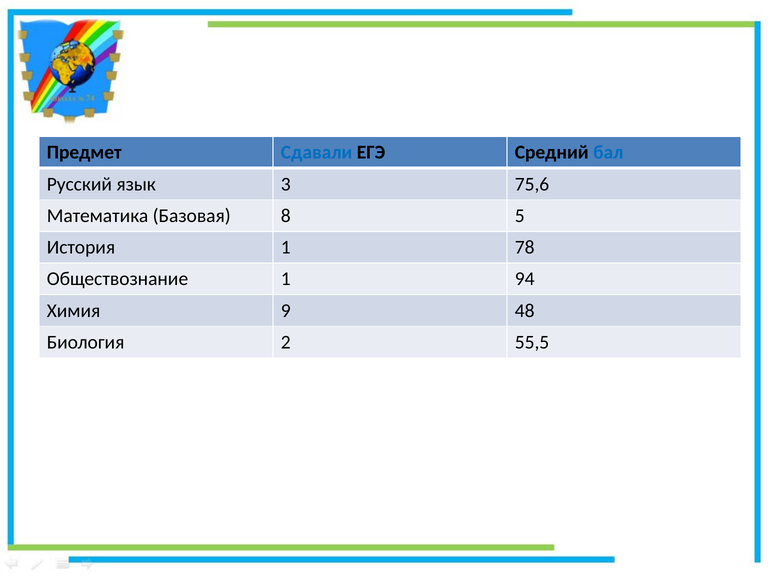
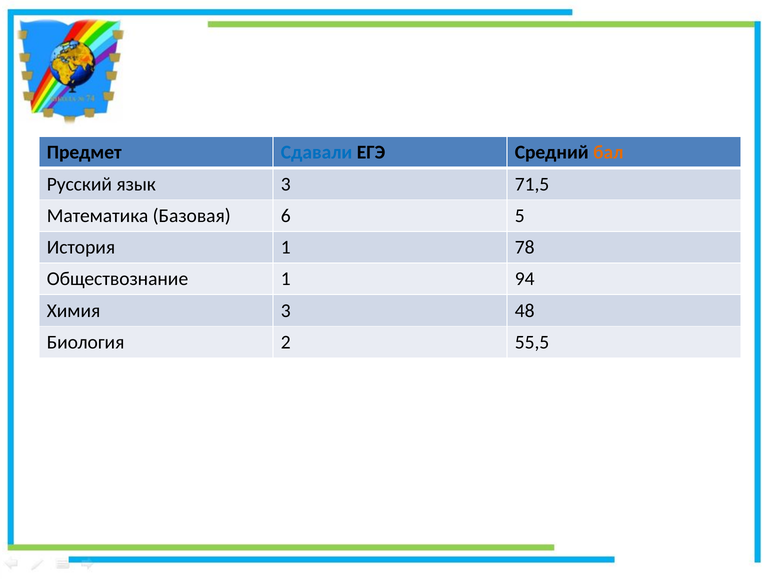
бал colour: blue -> orange
75,6: 75,6 -> 71,5
8: 8 -> 6
Химия 9: 9 -> 3
